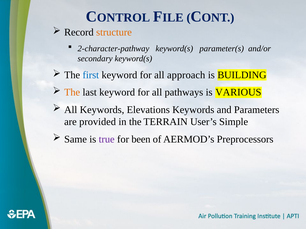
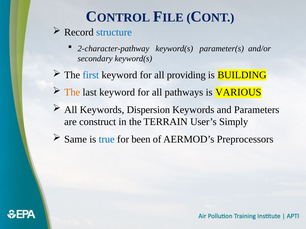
structure colour: orange -> blue
approach: approach -> providing
Elevations: Elevations -> Dispersion
provided: provided -> construct
Simple: Simple -> Simply
true colour: purple -> blue
